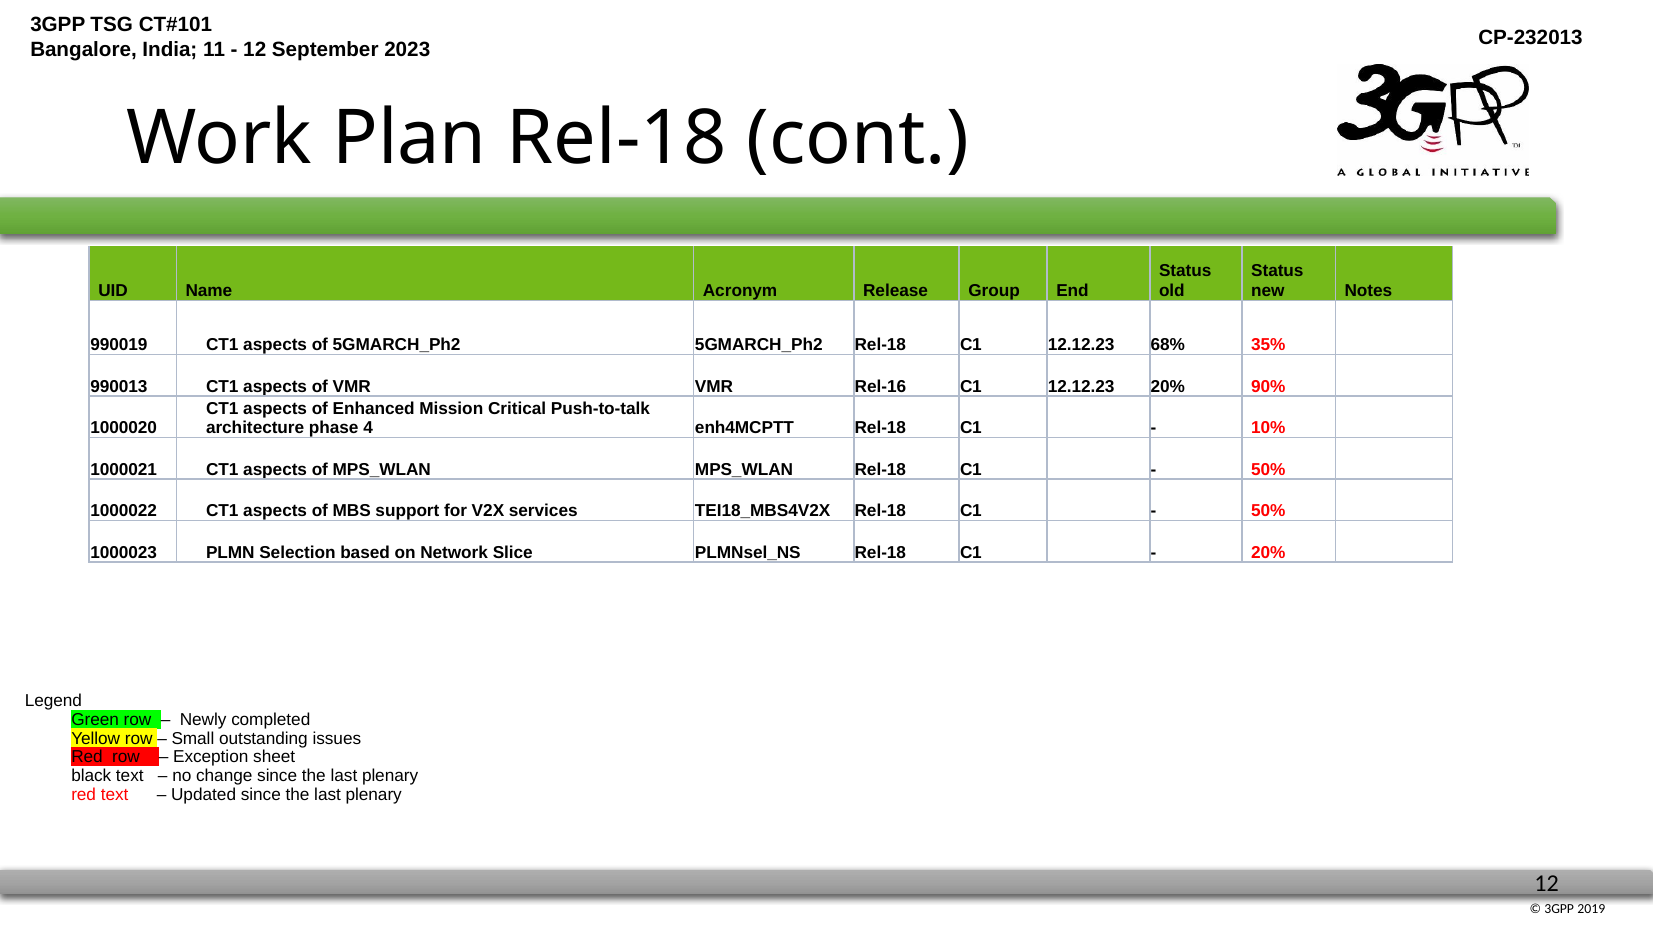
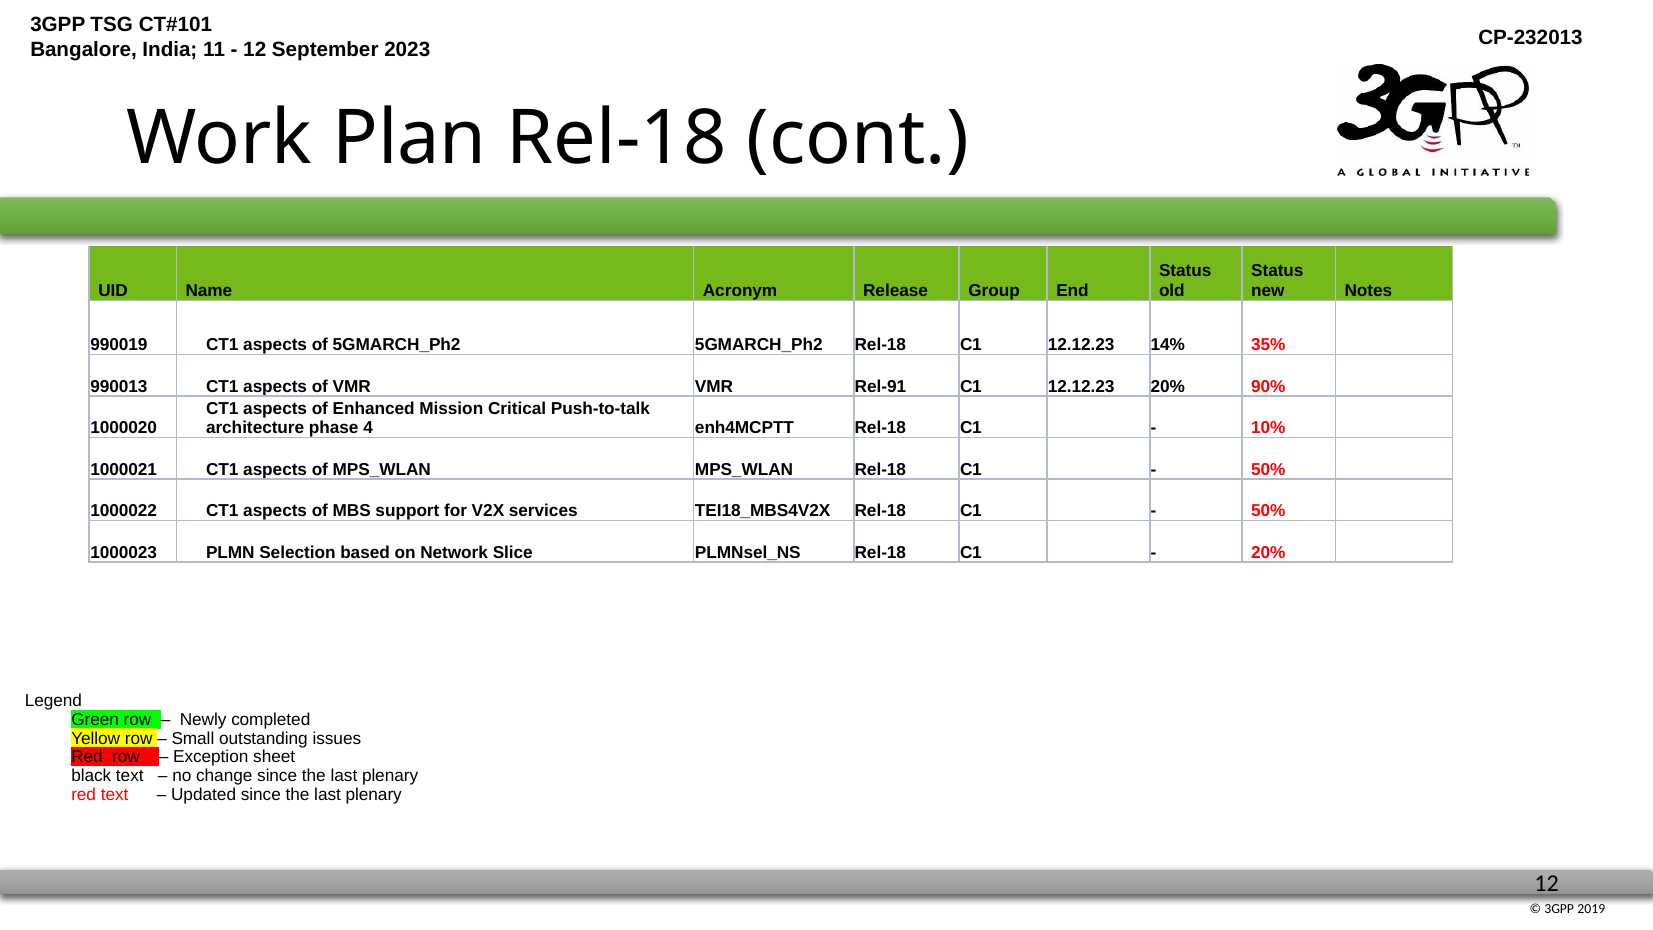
68%: 68% -> 14%
Rel-16: Rel-16 -> Rel-91
